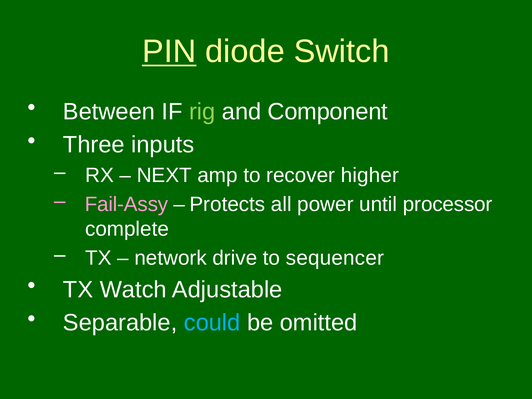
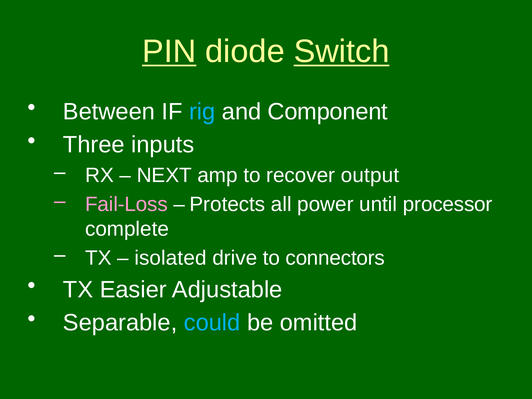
Switch underline: none -> present
rig colour: light green -> light blue
higher: higher -> output
Fail-Assy: Fail-Assy -> Fail-Loss
network: network -> isolated
sequencer: sequencer -> connectors
Watch: Watch -> Easier
